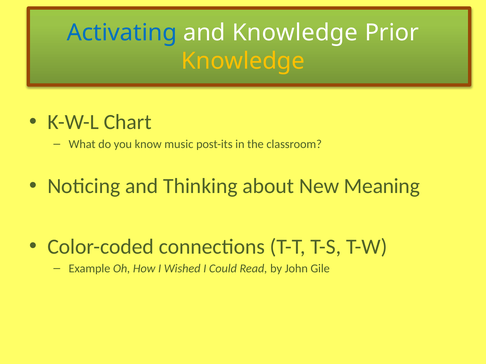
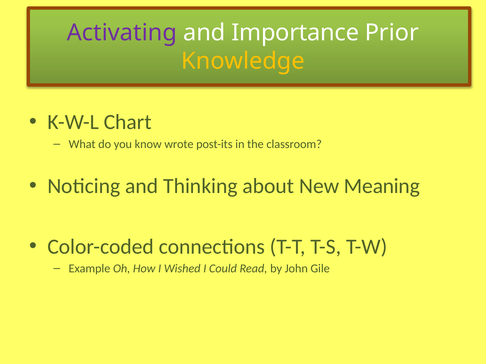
Activating colour: blue -> purple
and Knowledge: Knowledge -> Importance
music: music -> wrote
